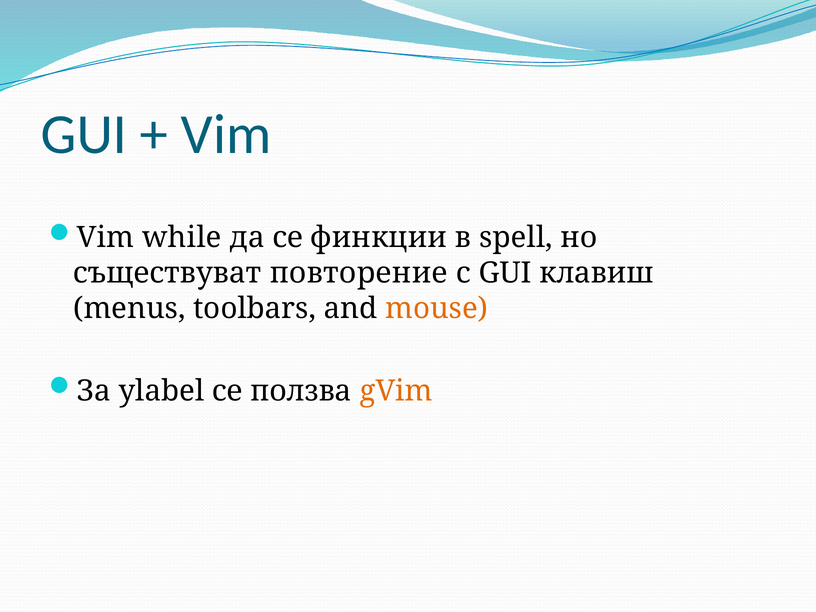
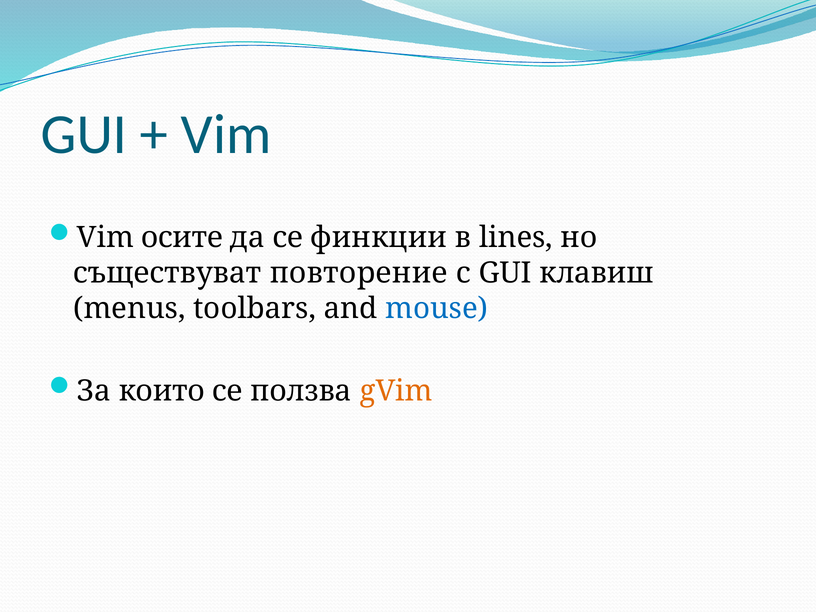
while: while -> осите
spell: spell -> lines
mouse colour: orange -> blue
ylabel: ylabel -> които
